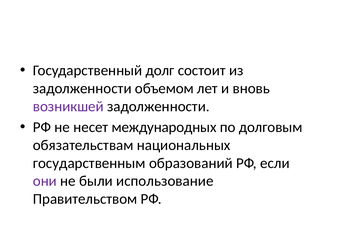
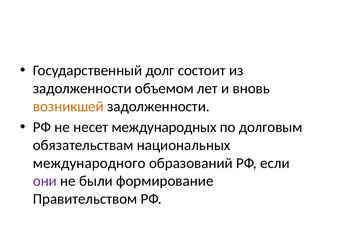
возникшей colour: purple -> orange
государственным: государственным -> международного
использование: использование -> формирование
